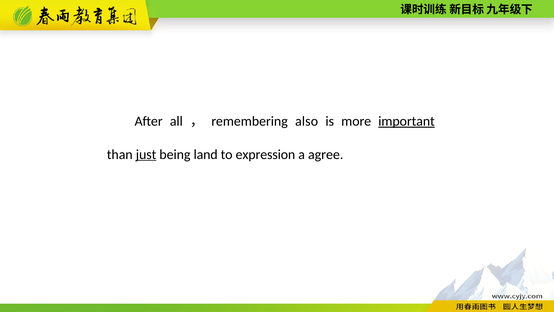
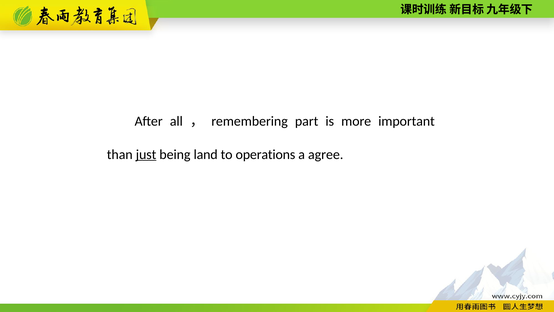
also: also -> part
important underline: present -> none
expression: expression -> operations
